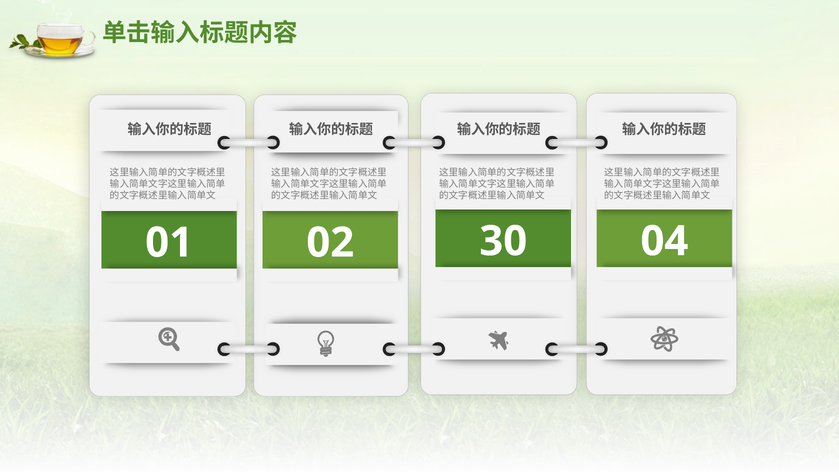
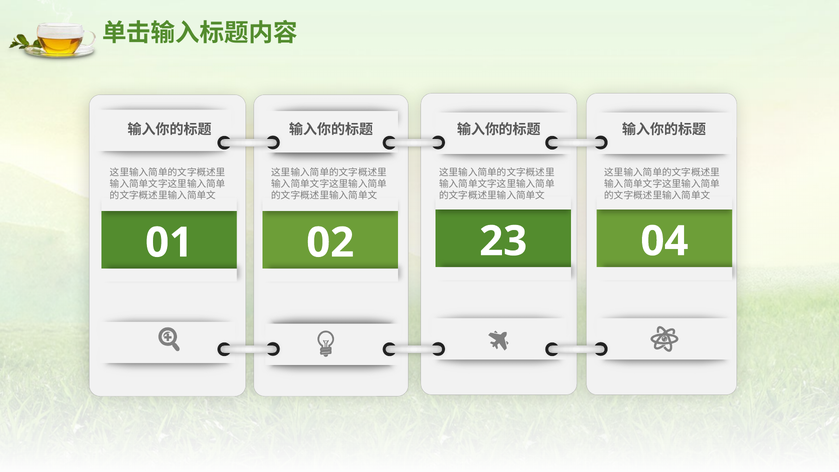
30: 30 -> 23
